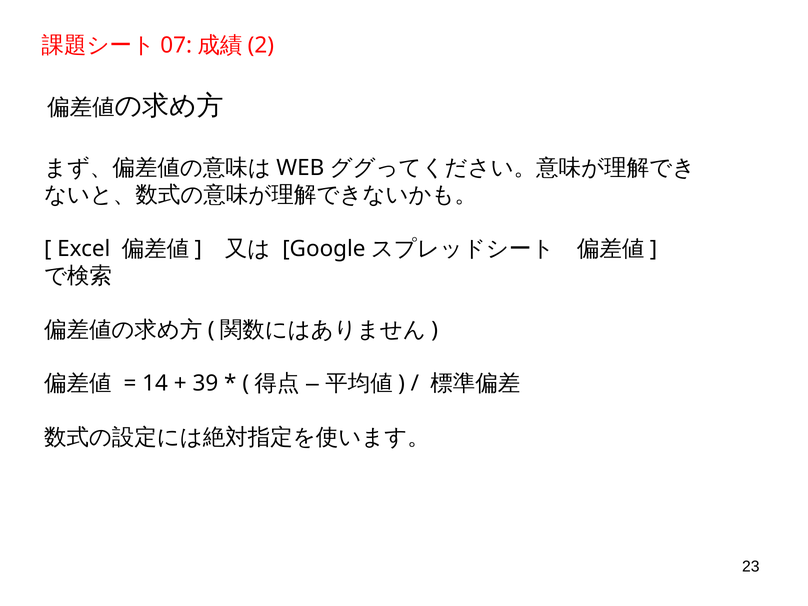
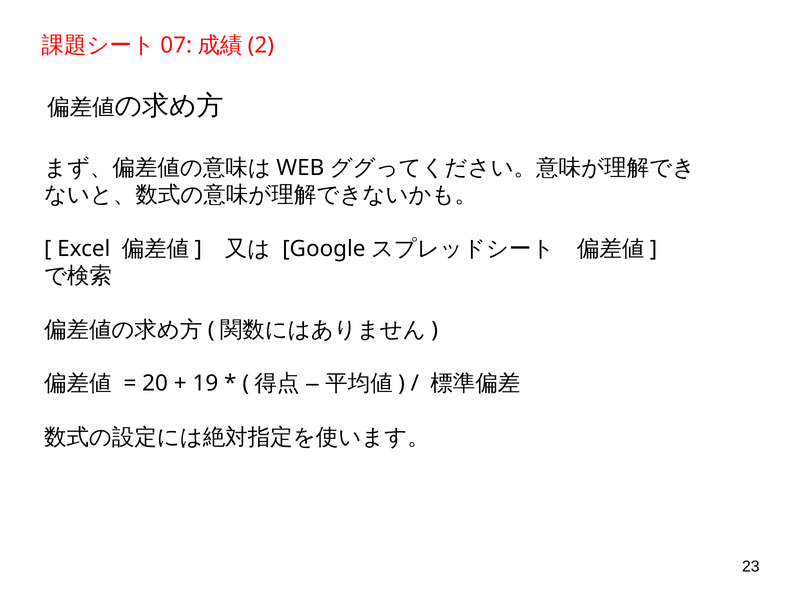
14: 14 -> 20
39: 39 -> 19
